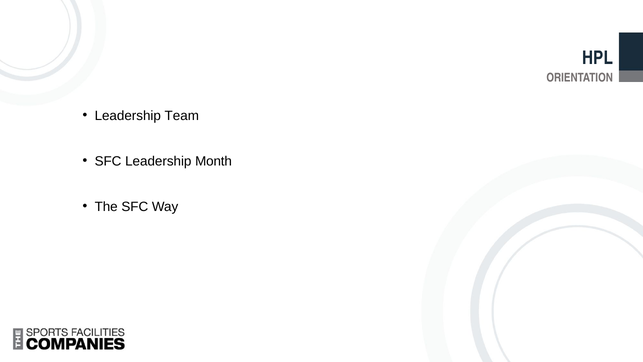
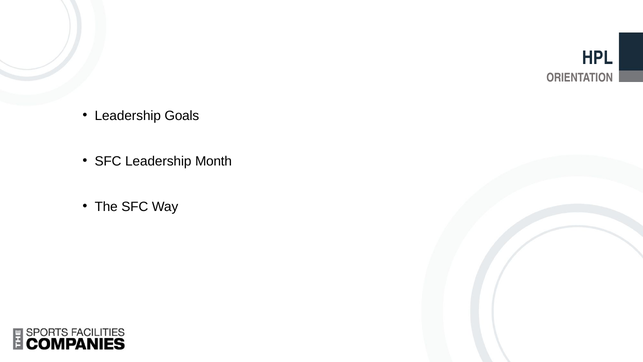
Team: Team -> Goals
